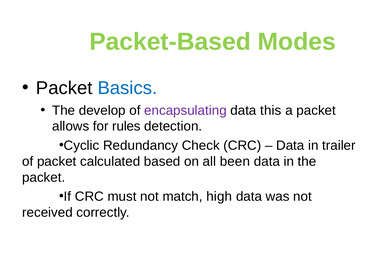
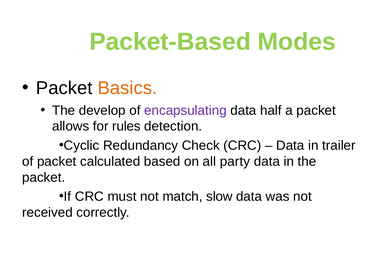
Basics colour: blue -> orange
this: this -> half
been: been -> party
high: high -> slow
